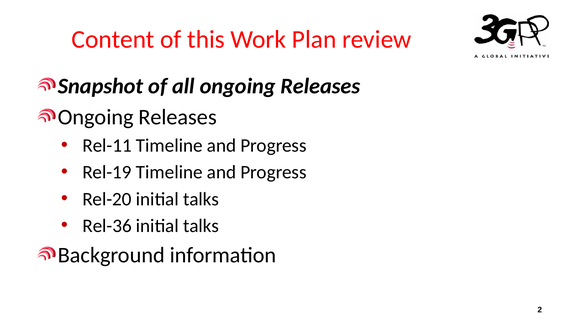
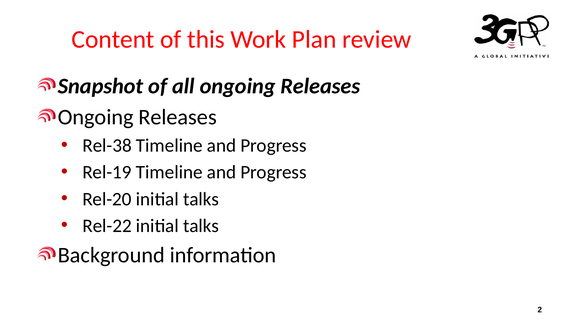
Rel-11: Rel-11 -> Rel-38
Rel-36: Rel-36 -> Rel-22
